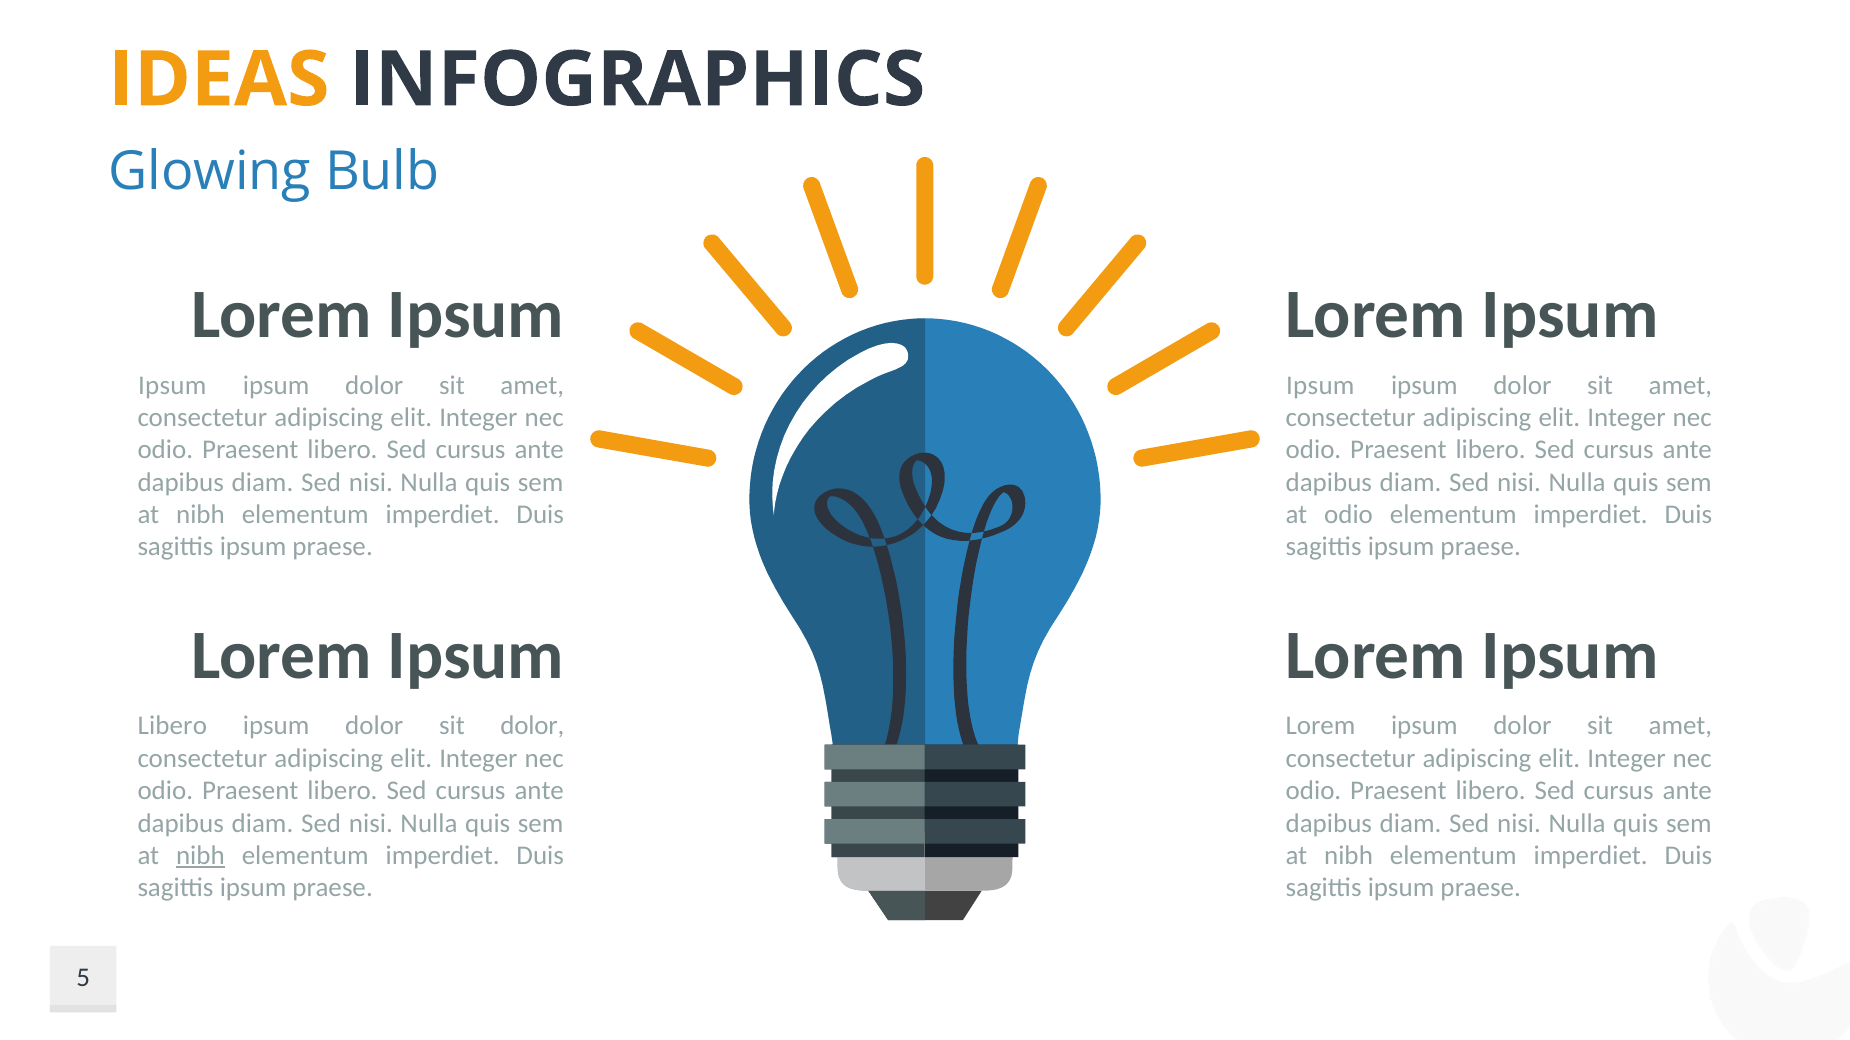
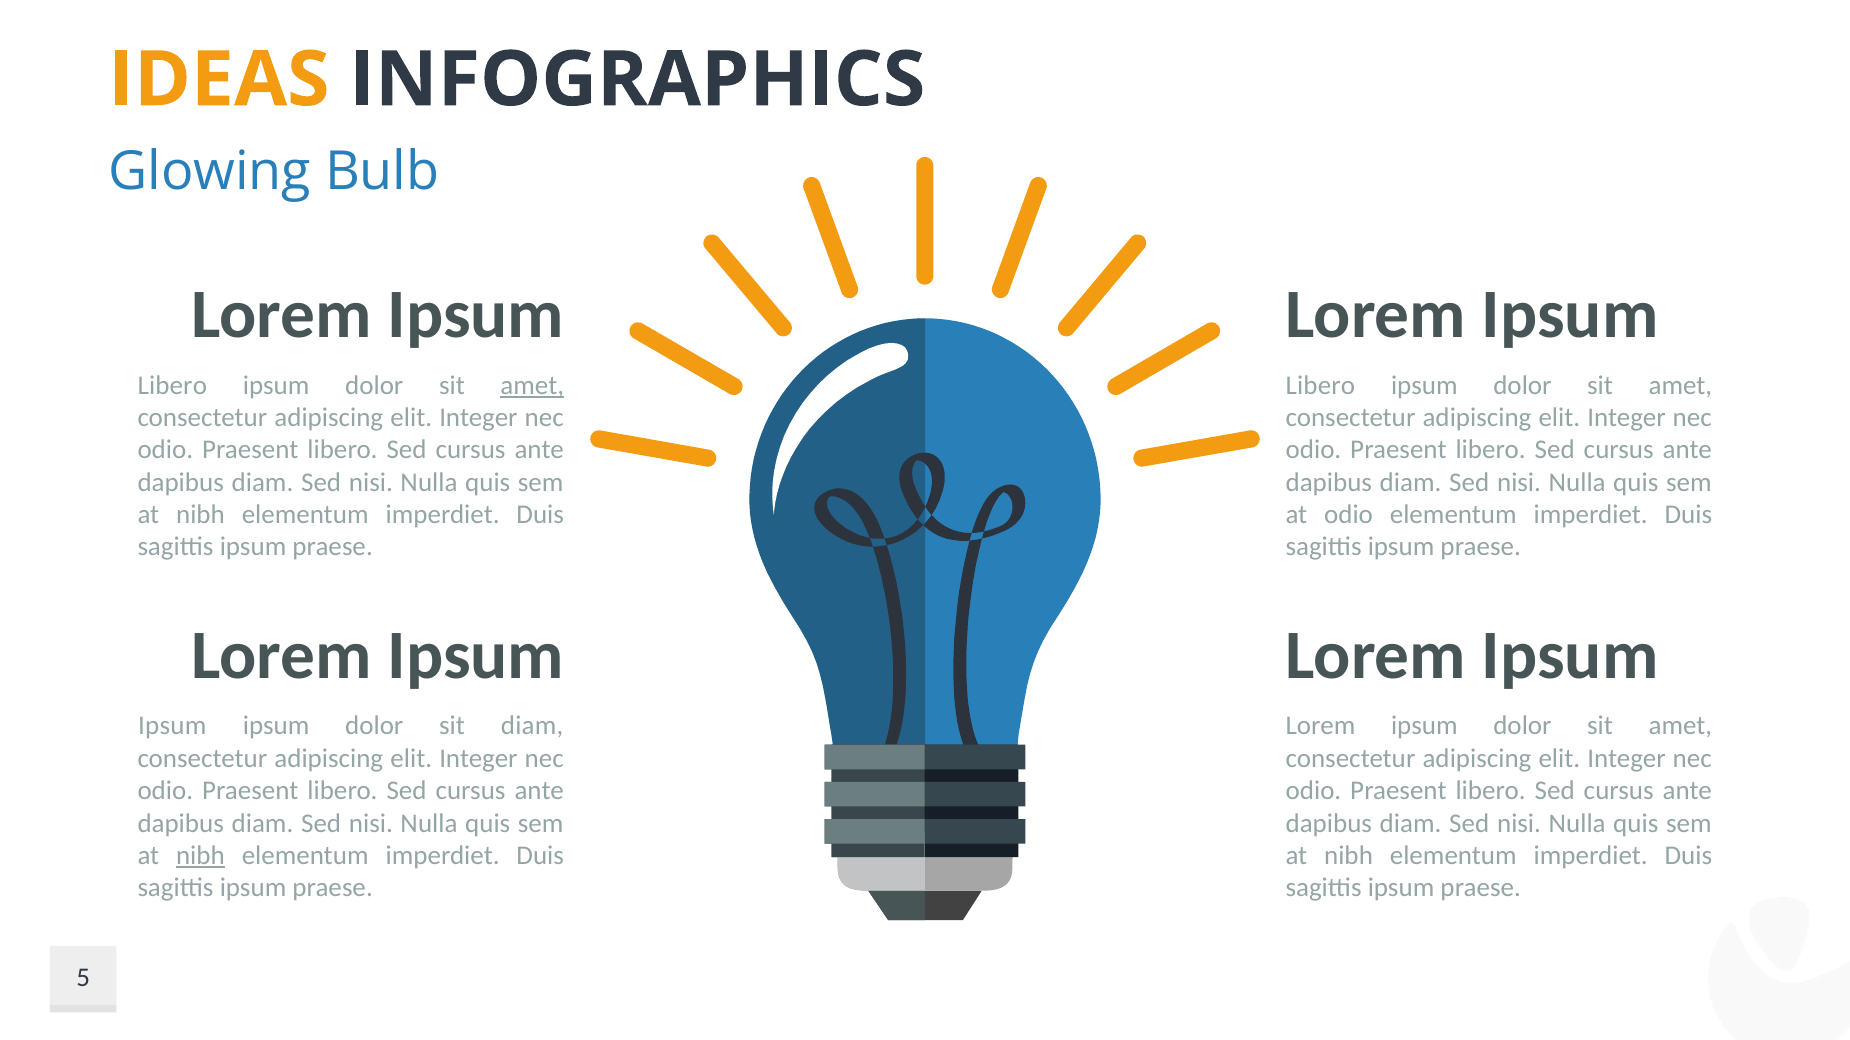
Ipsum at (172, 385): Ipsum -> Libero
amet at (532, 385) underline: none -> present
Ipsum at (1320, 385): Ipsum -> Libero
Libero at (172, 726): Libero -> Ipsum
sit dolor: dolor -> diam
